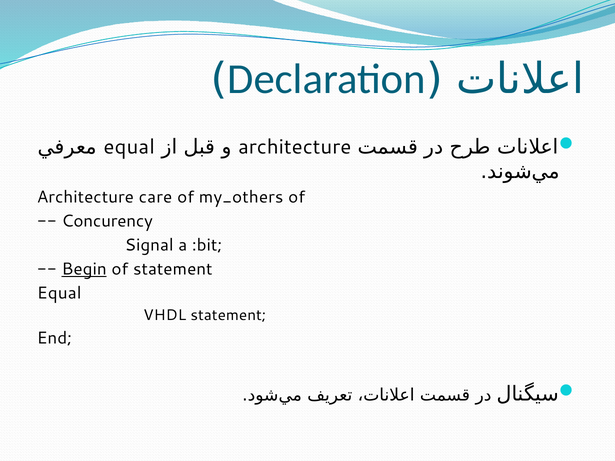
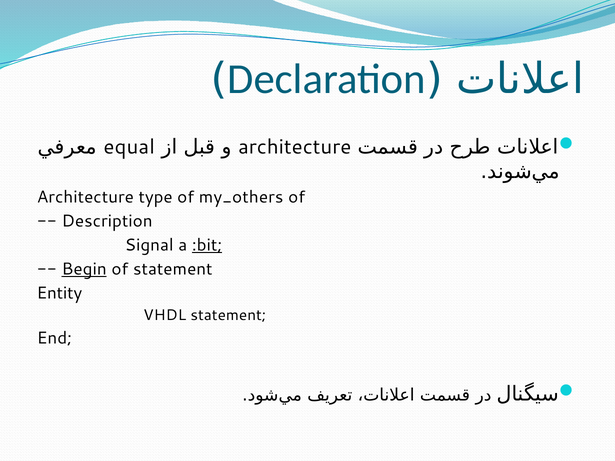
care: care -> type
Concurency: Concurency -> Description
:bit underline: none -> present
Equal at (59, 293): Equal -> Entity
